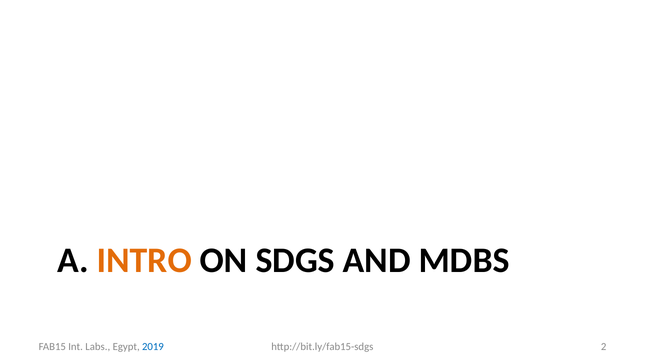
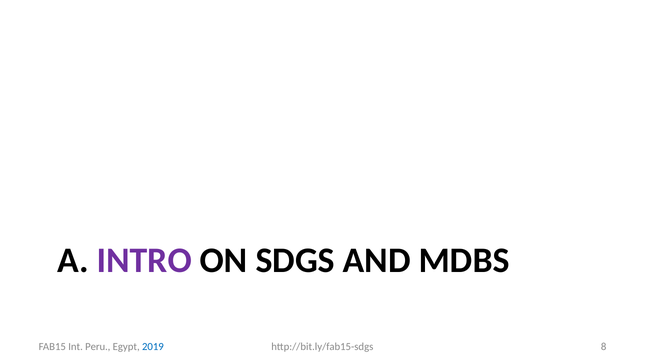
INTRO colour: orange -> purple
2: 2 -> 8
Labs: Labs -> Peru
